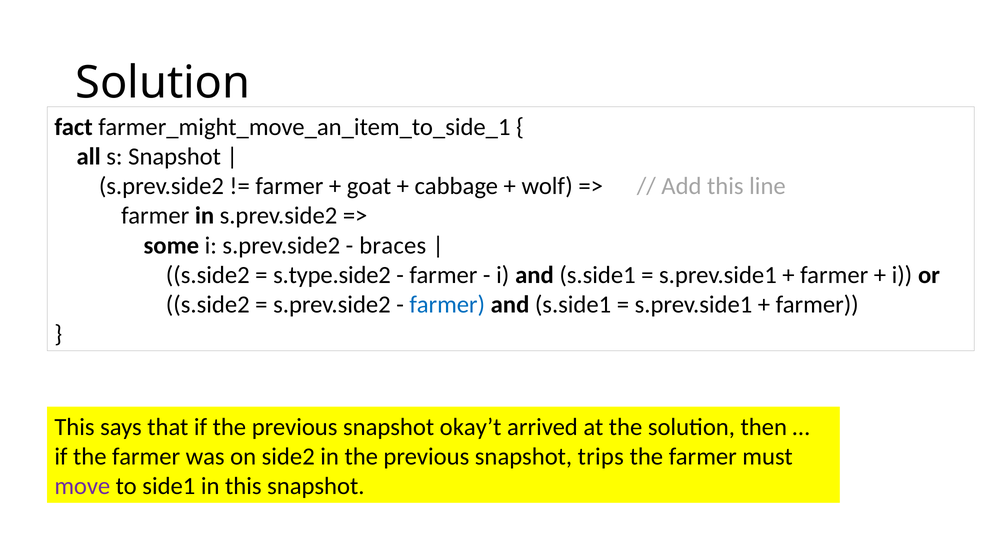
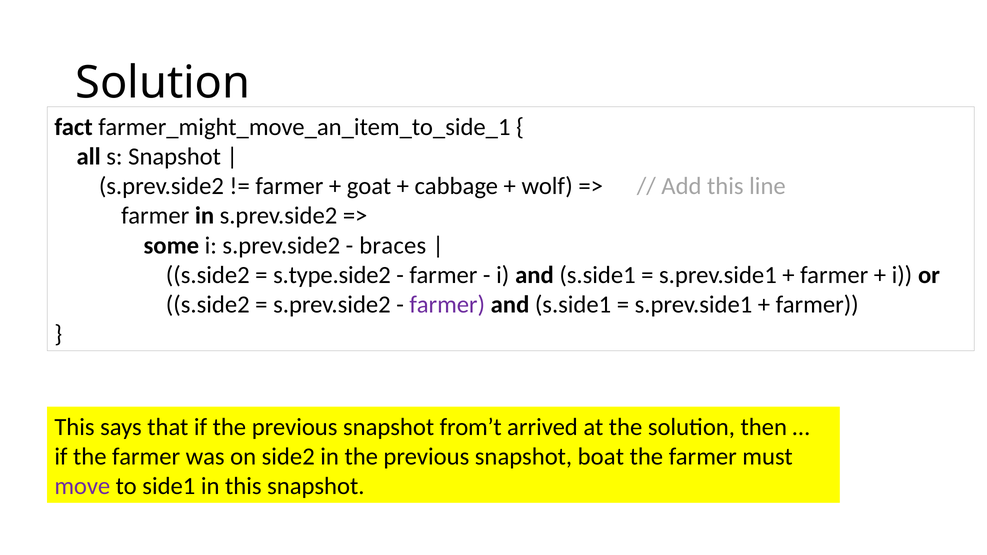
farmer at (447, 305) colour: blue -> purple
okay’t: okay’t -> from’t
trips: trips -> boat
